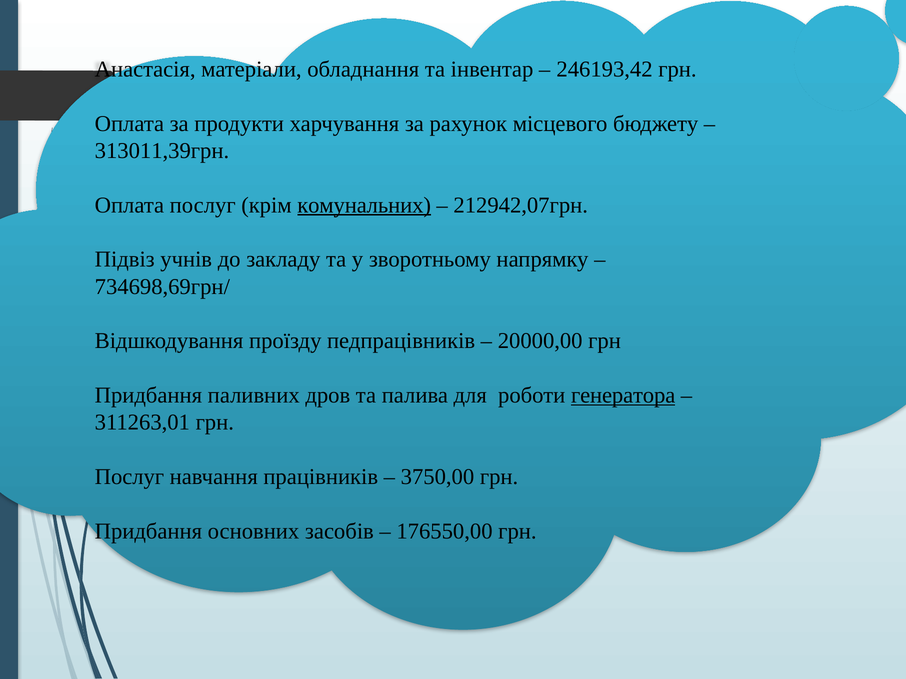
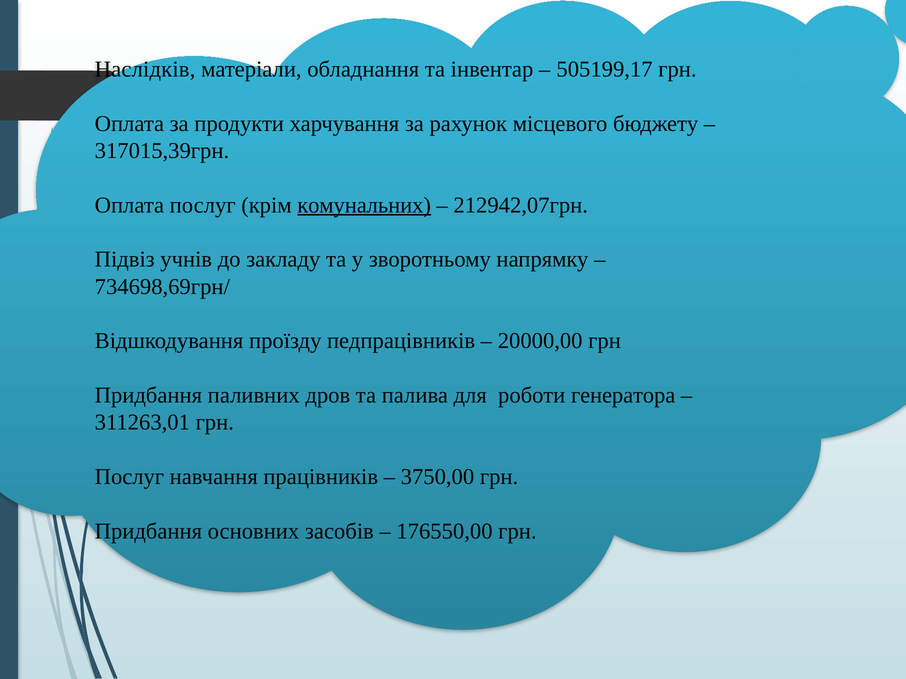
Анастасія: Анастасія -> Наслідків
246193,42: 246193,42 -> 505199,17
313011,39грн: 313011,39грн -> 317015,39грн
генератора underline: present -> none
